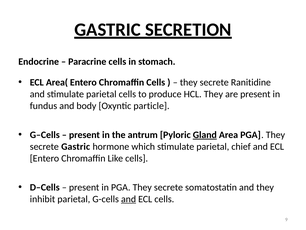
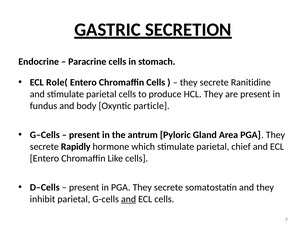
Area(: Area( -> Role(
Gland underline: present -> none
secrete Gastric: Gastric -> Rapidly
